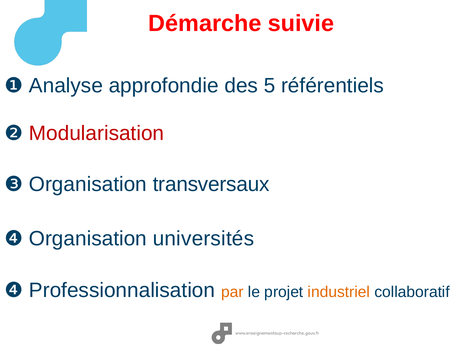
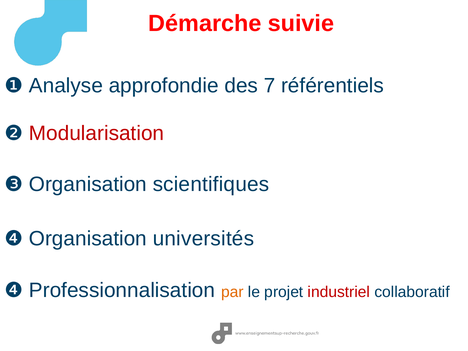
5: 5 -> 7
transversaux: transversaux -> scientifiques
industriel colour: orange -> red
